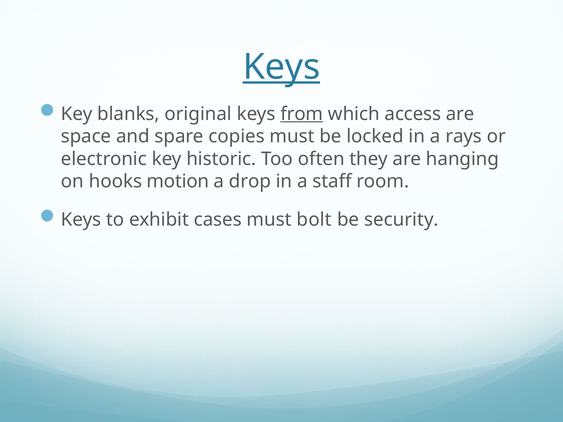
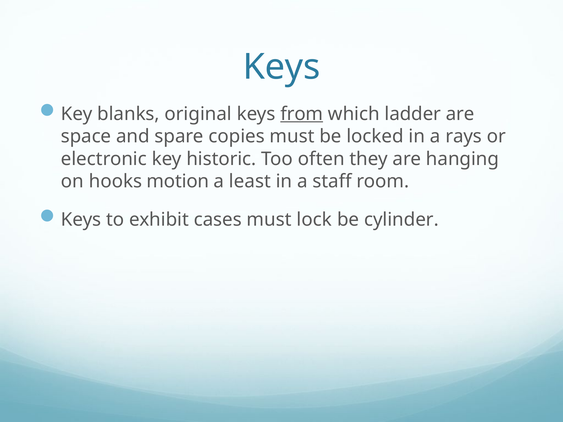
Keys at (281, 67) underline: present -> none
access: access -> ladder
drop: drop -> least
bolt: bolt -> lock
security: security -> cylinder
